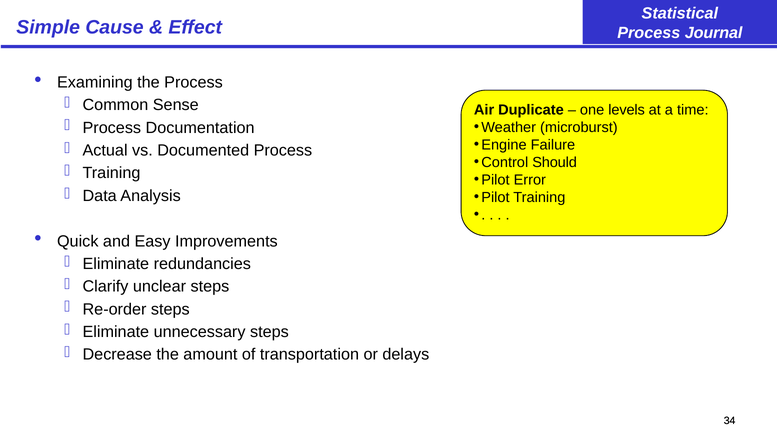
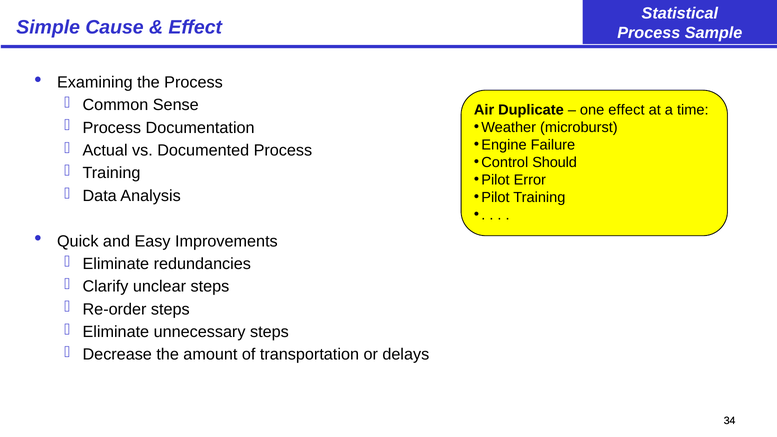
Journal: Journal -> Sample
one levels: levels -> effect
